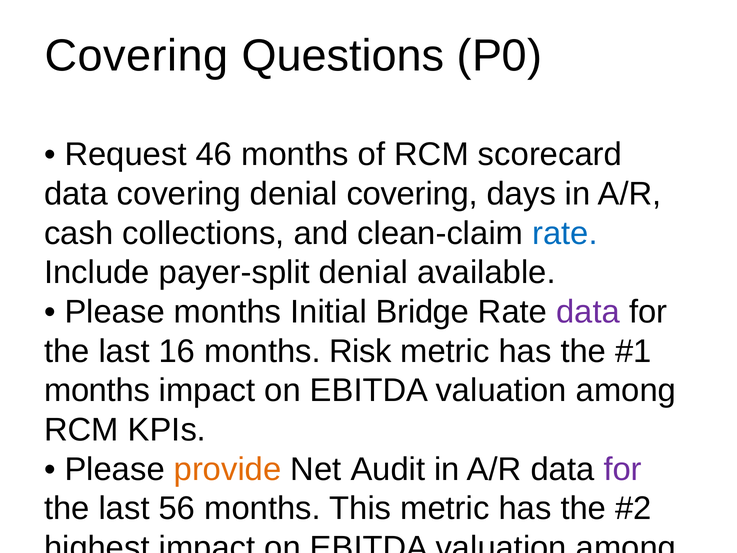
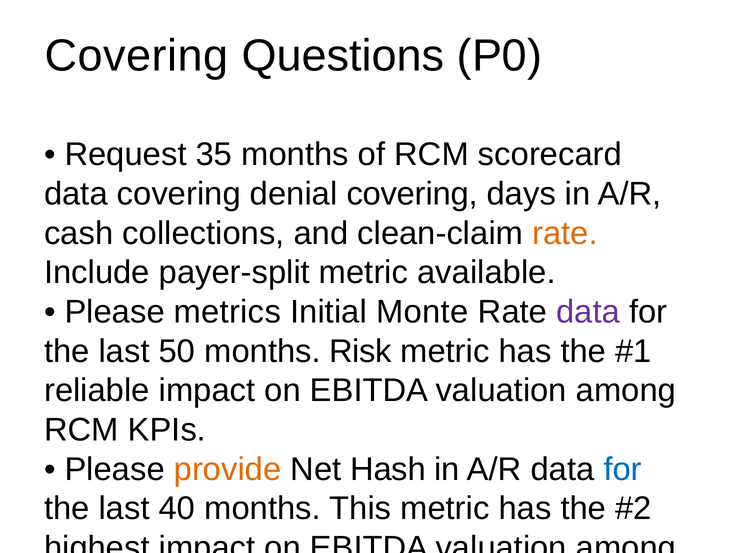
46: 46 -> 35
rate at (565, 233) colour: blue -> orange
payer-split denial: denial -> metric
Please months: months -> metrics
Bridge: Bridge -> Monte
16: 16 -> 50
months at (97, 390): months -> reliable
Audit: Audit -> Hash
for at (623, 469) colour: purple -> blue
56: 56 -> 40
